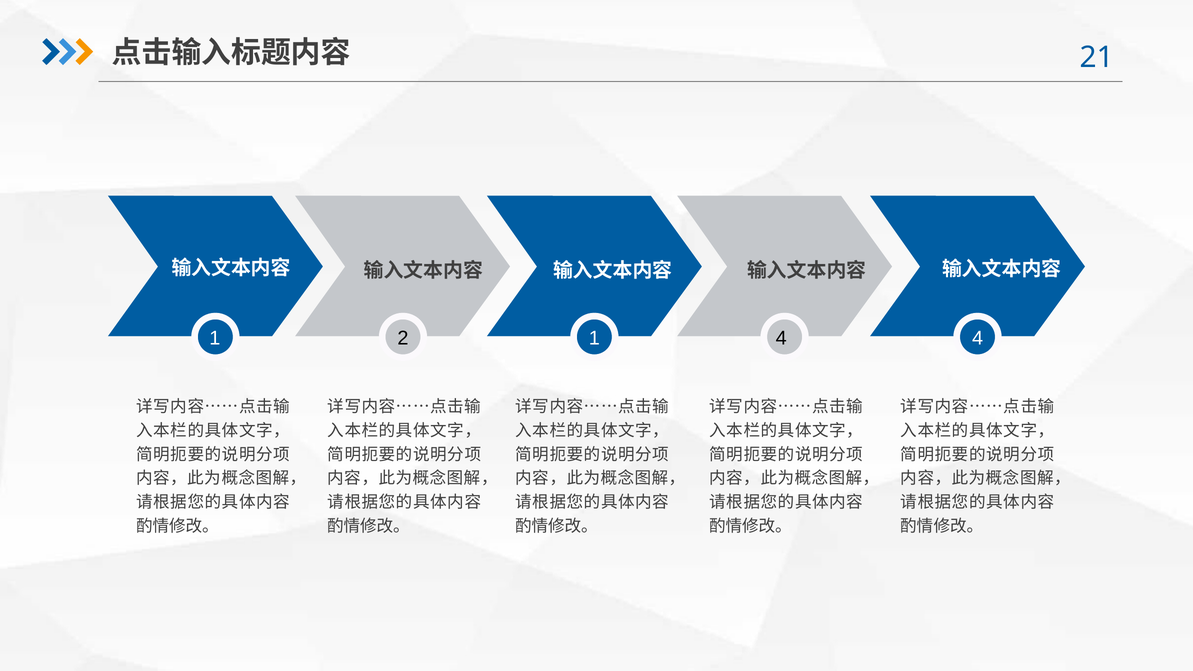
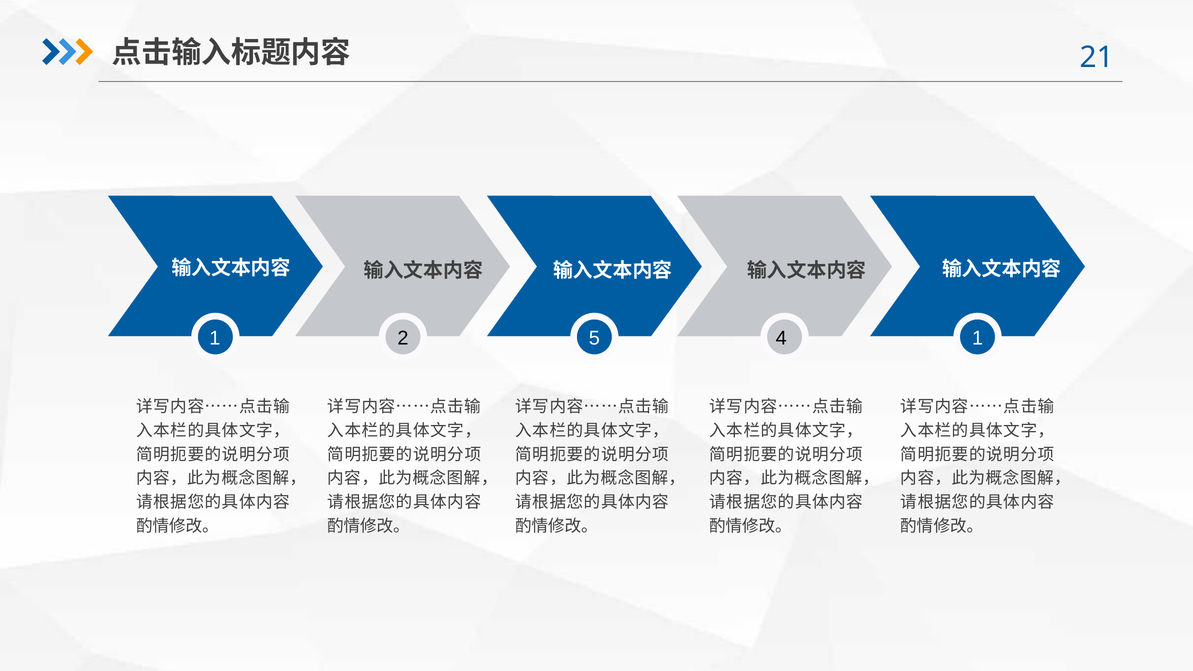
2 1: 1 -> 5
4 4: 4 -> 1
